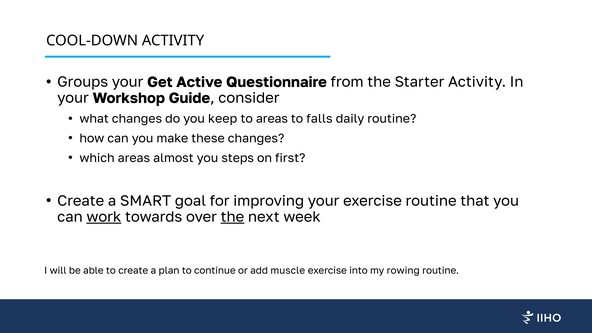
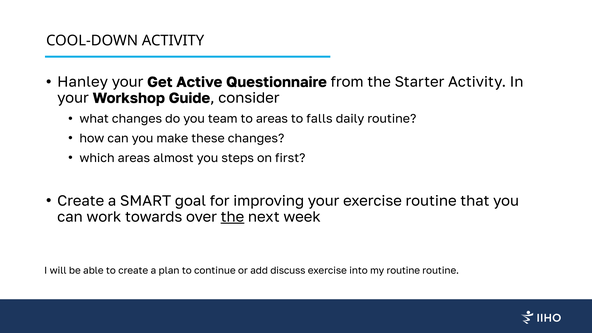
Groups: Groups -> Hanley
keep: keep -> team
work underline: present -> none
muscle: muscle -> discuss
my rowing: rowing -> routine
